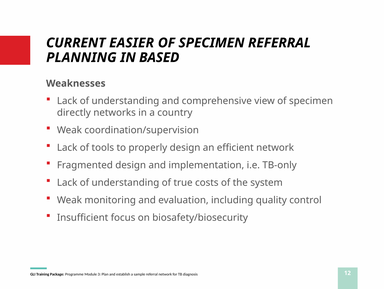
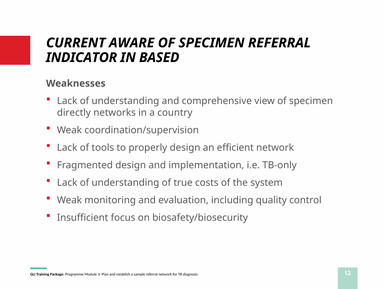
EASIER: EASIER -> AWARE
PLANNING: PLANNING -> INDICATOR
